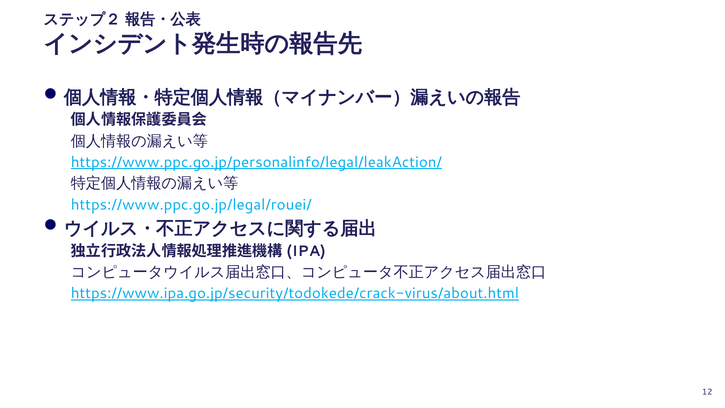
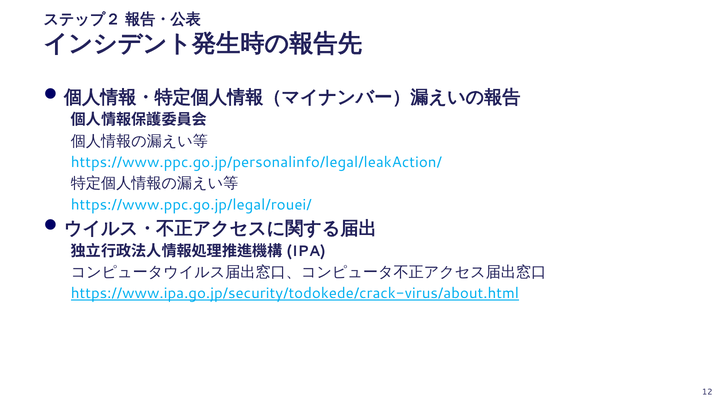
https://www.ppc.go.jp/personalinfo/legal/leakAction/ underline: present -> none
